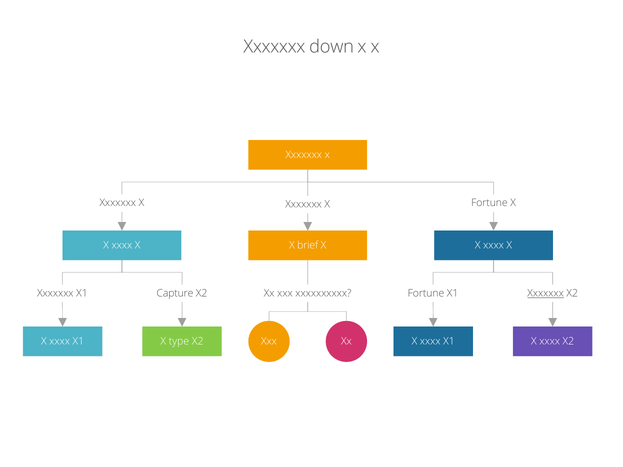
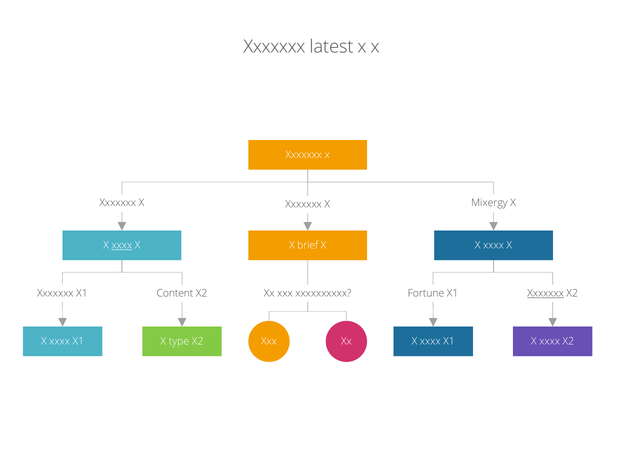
down: down -> latest
X Fortune: Fortune -> Mixergy
xxxx at (122, 245) underline: none -> present
Capture: Capture -> Content
